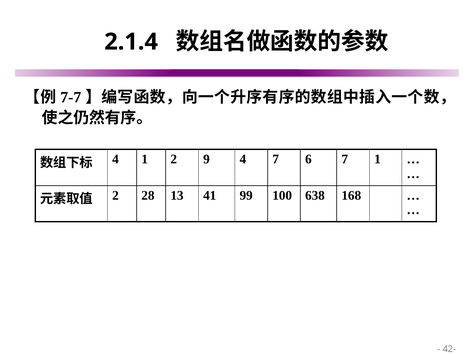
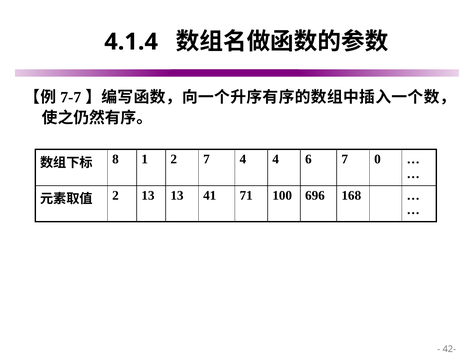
2.1.4: 2.1.4 -> 4.1.4
4 at (116, 159): 4 -> 8
2 9: 9 -> 7
4 7: 7 -> 4
7 1: 1 -> 0
2 28: 28 -> 13
99: 99 -> 71
638: 638 -> 696
